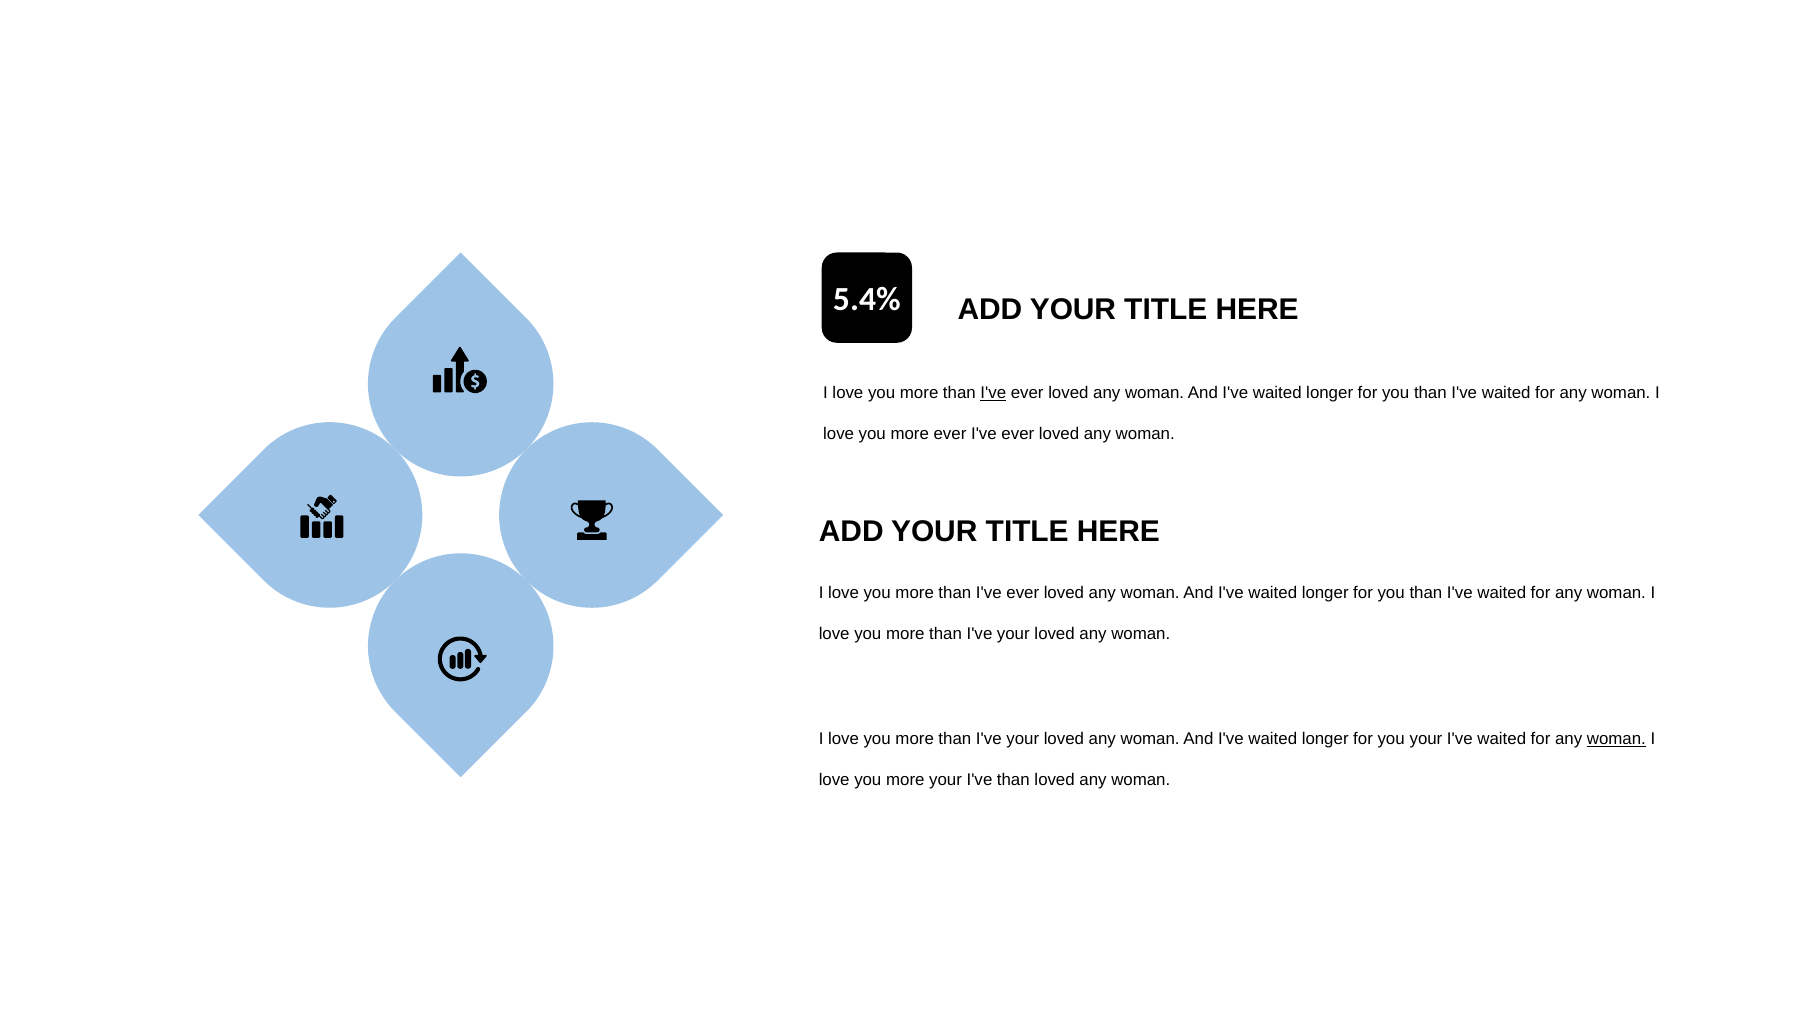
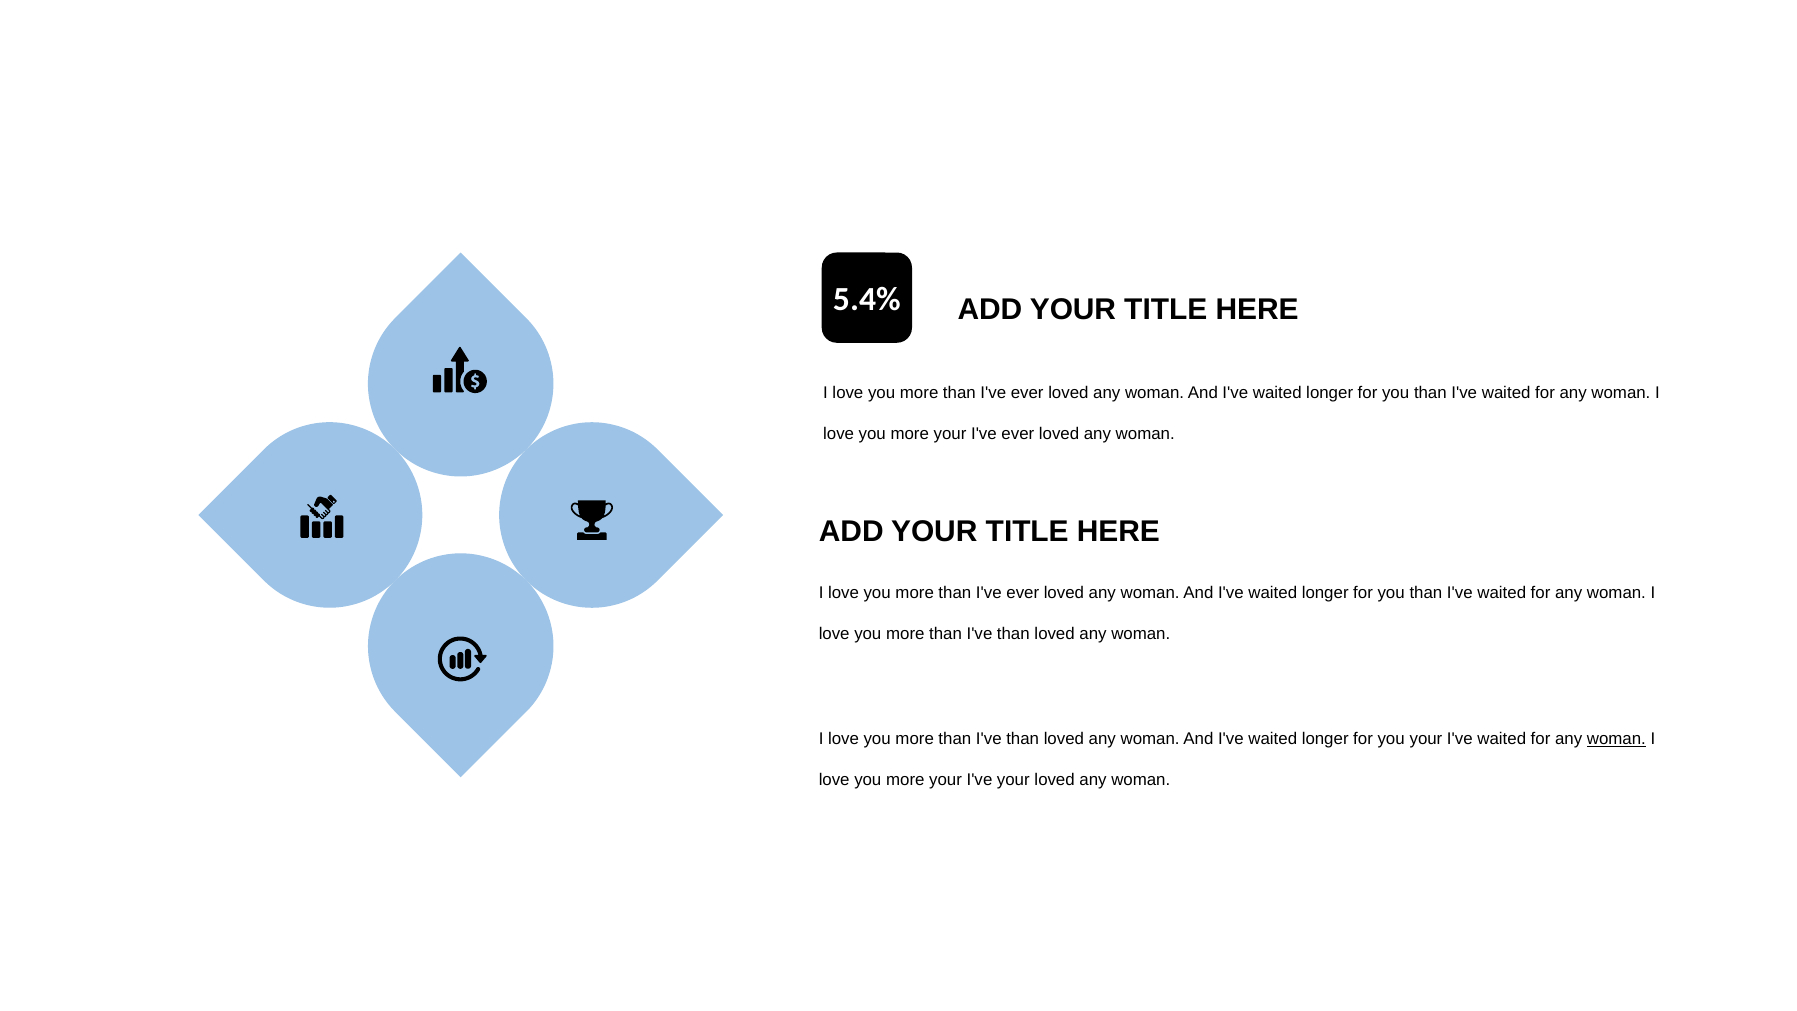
I've at (993, 393) underline: present -> none
ever at (950, 434): ever -> your
your at (1013, 633): your -> than
your at (1023, 739): your -> than
I've than: than -> your
